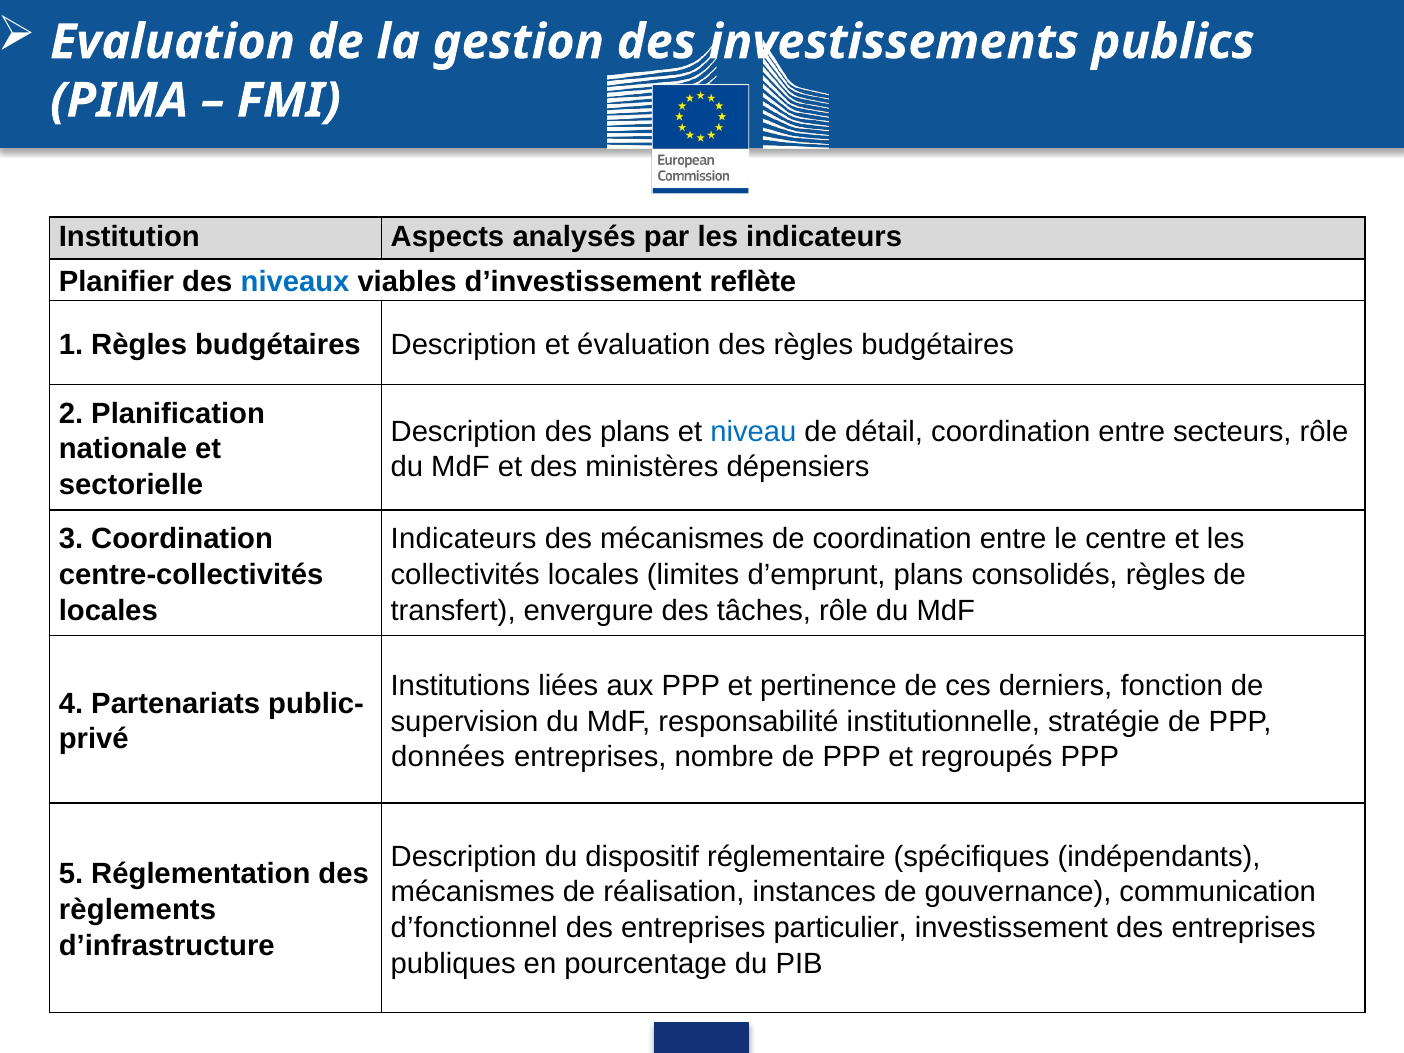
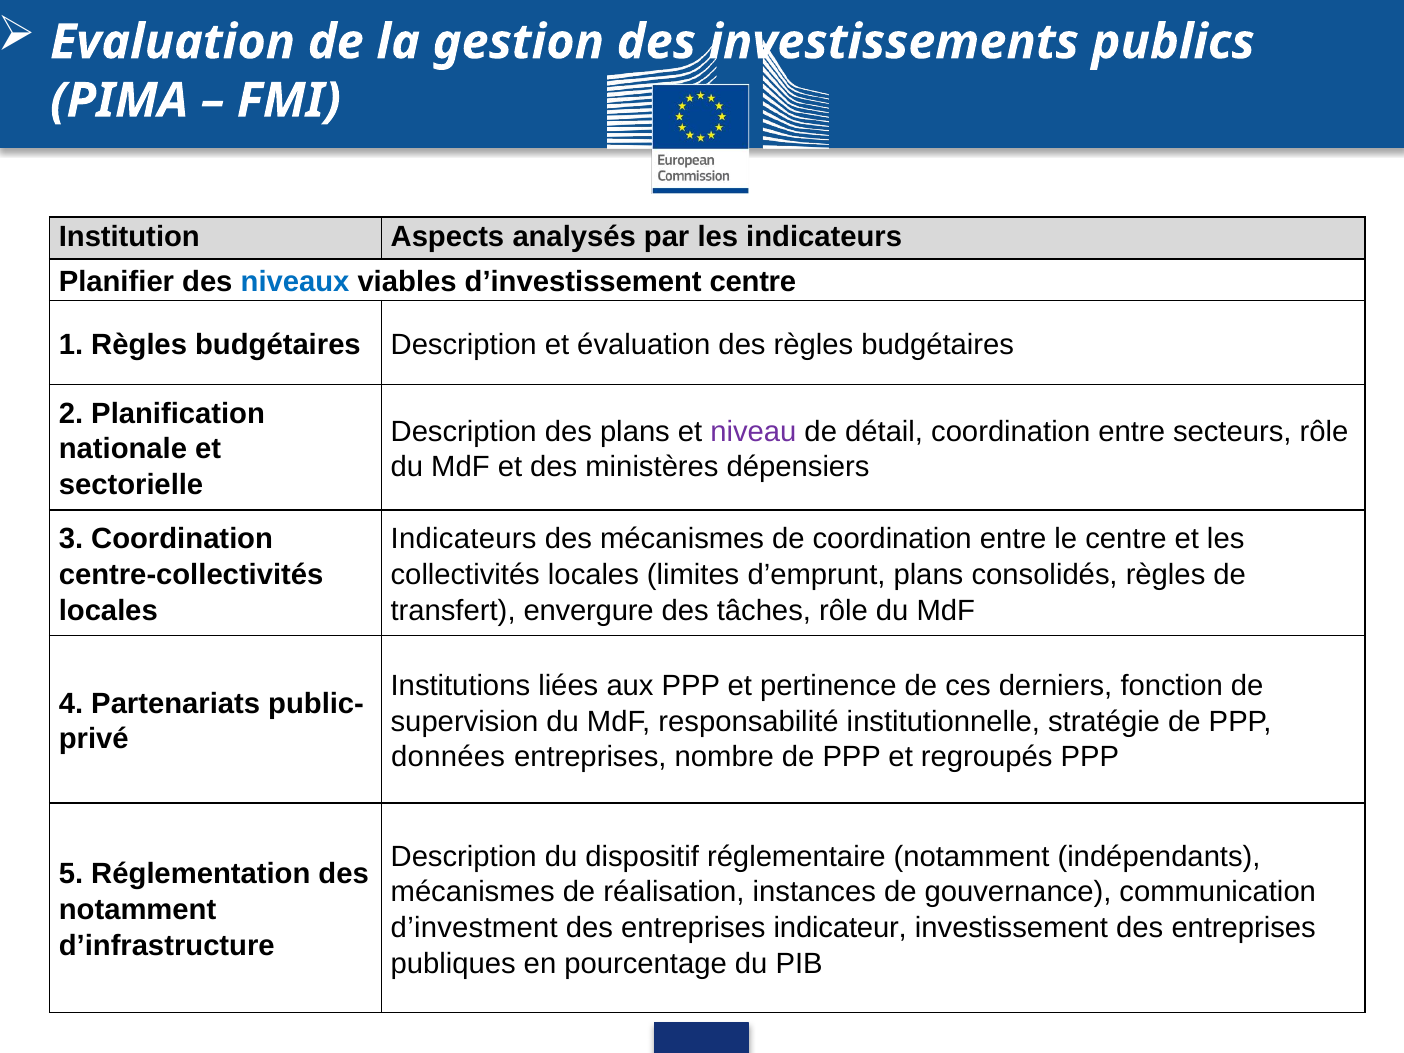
d’investissement reflète: reflète -> centre
niveau colour: blue -> purple
réglementaire spécifiques: spécifiques -> notamment
règlements at (138, 910): règlements -> notamment
d’fonctionnel: d’fonctionnel -> d’investment
particulier: particulier -> indicateur
